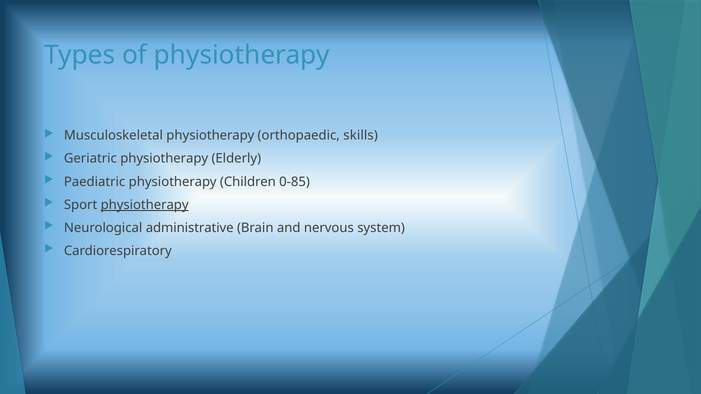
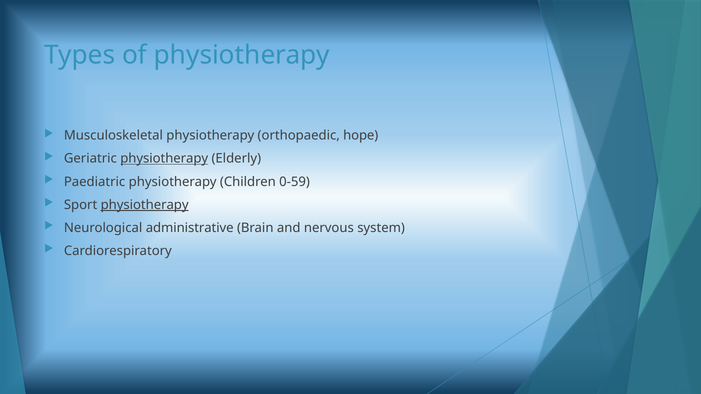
skills: skills -> hope
physiotherapy at (164, 159) underline: none -> present
0-85: 0-85 -> 0-59
